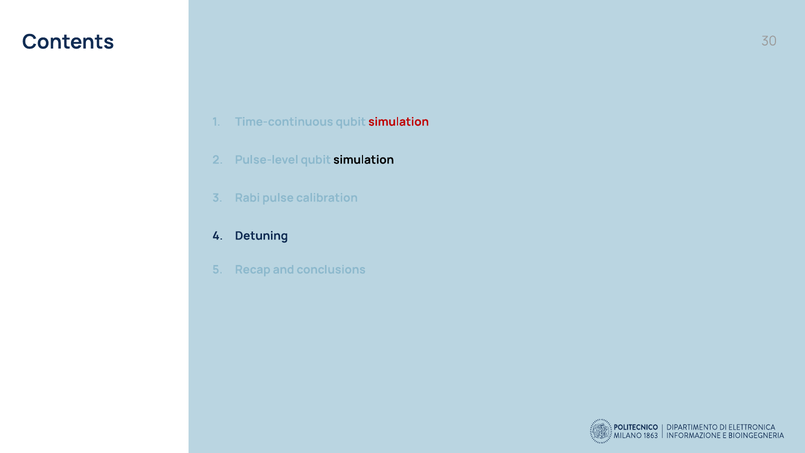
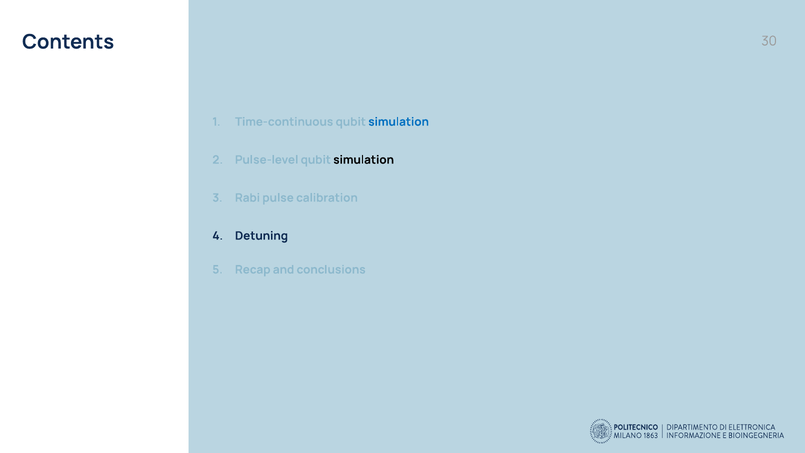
simulation at (399, 122) colour: red -> blue
